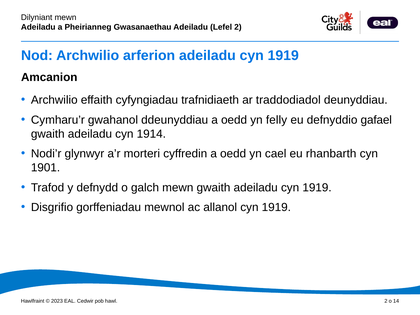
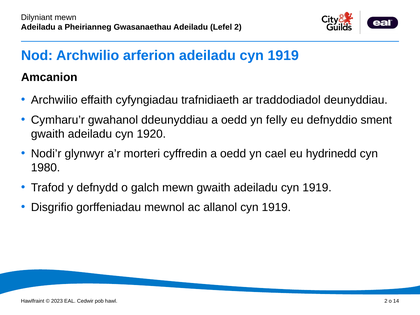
gafael: gafael -> sment
1914: 1914 -> 1920
rhanbarth: rhanbarth -> hydrinedd
1901: 1901 -> 1980
